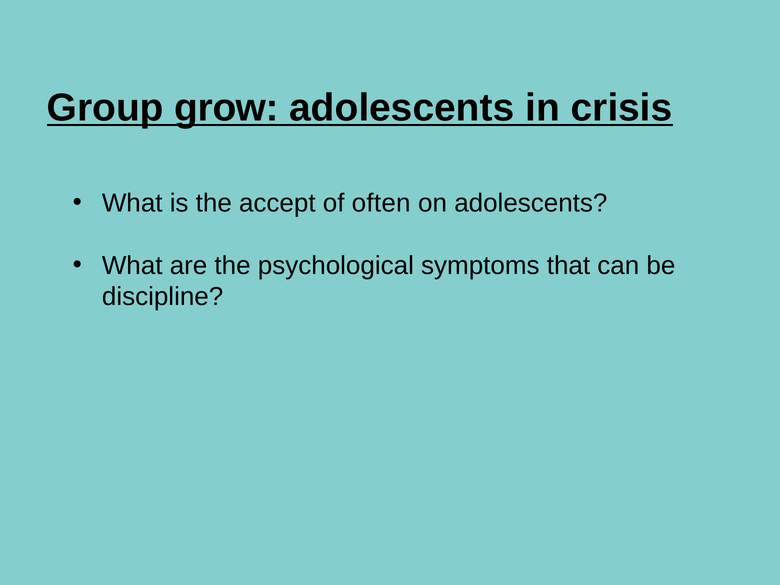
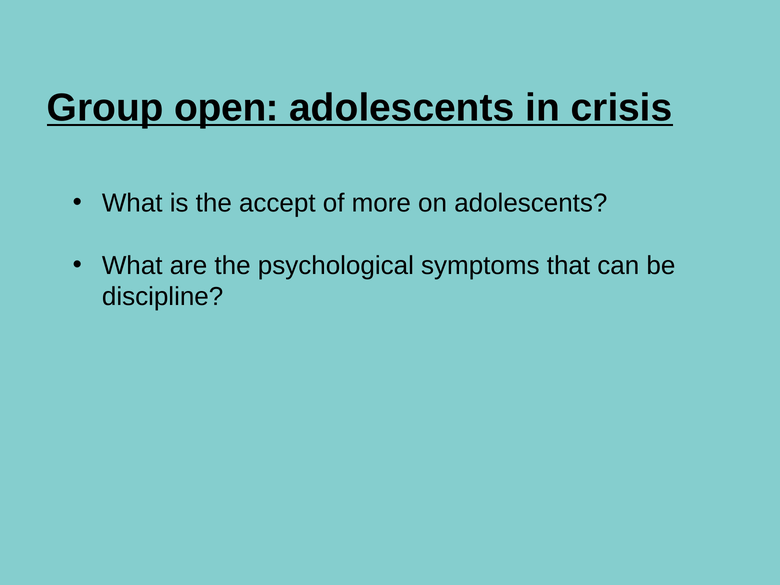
grow: grow -> open
often: often -> more
